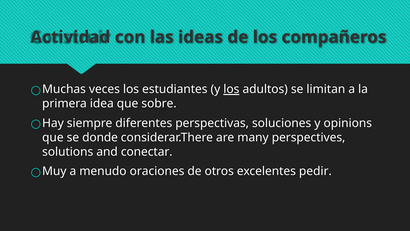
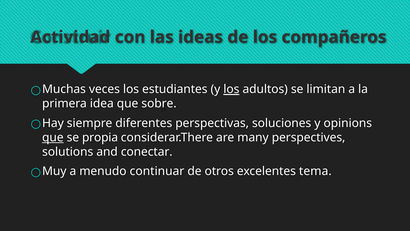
que at (53, 137) underline: none -> present
donde: donde -> propia
oraciones: oraciones -> continuar
pedir: pedir -> tema
